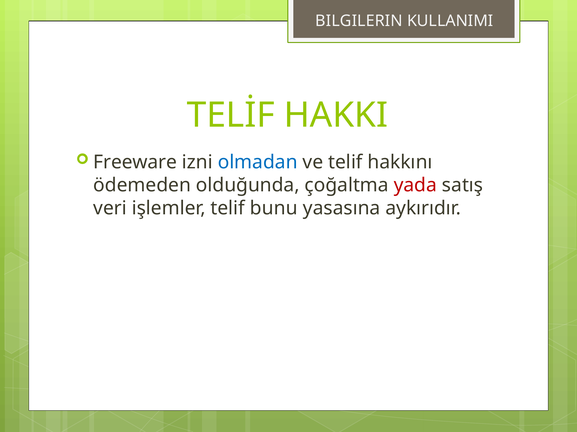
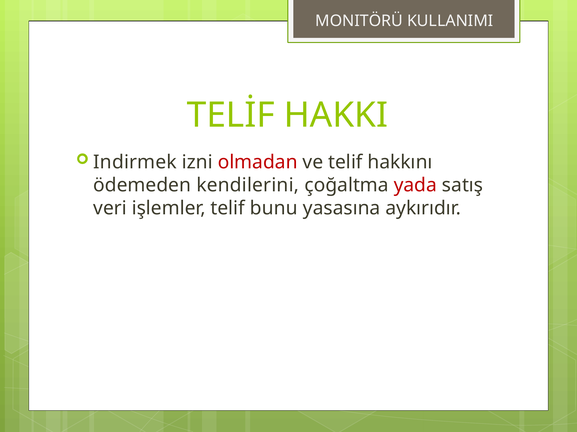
BILGILERIN: BILGILERIN -> MONITÖRÜ
Freeware: Freeware -> Indirmek
olmadan colour: blue -> red
olduğunda: olduğunda -> kendilerini
